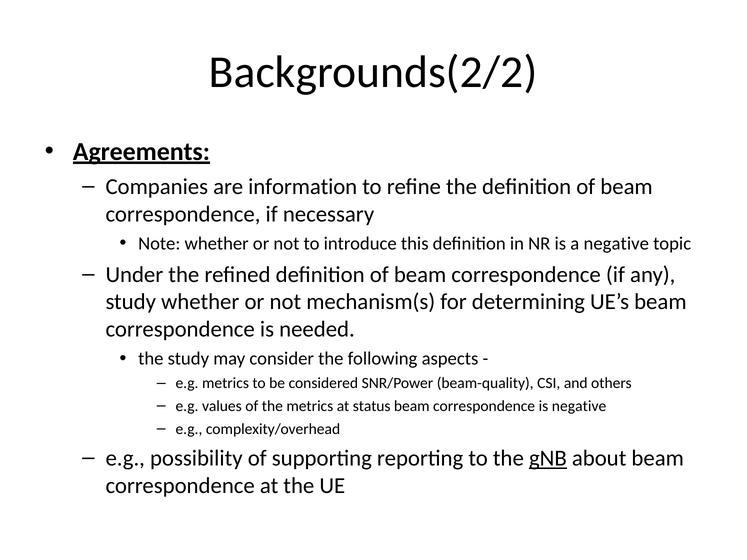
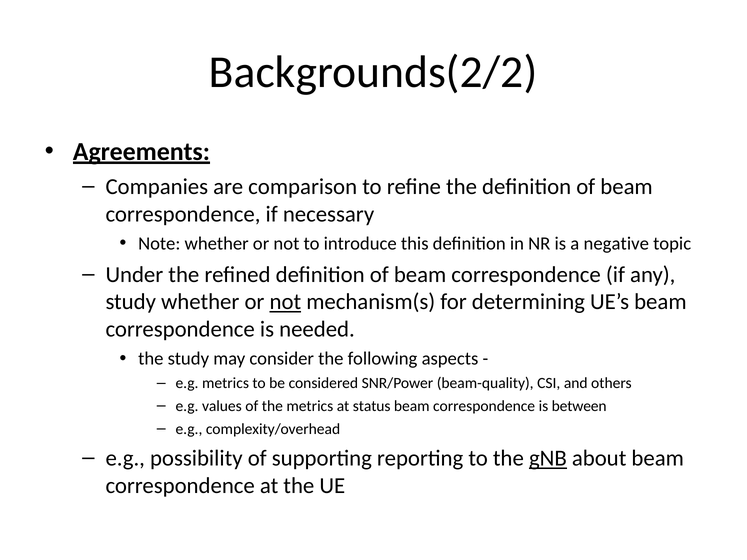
information: information -> comparison
not at (285, 302) underline: none -> present
is negative: negative -> between
